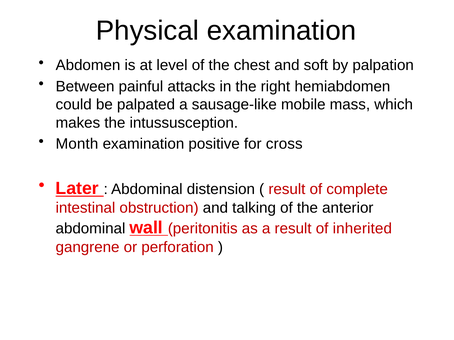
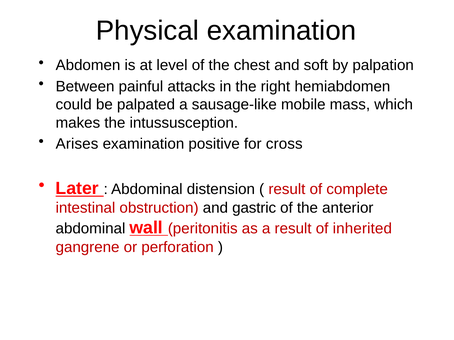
Month: Month -> Arises
talking: talking -> gastric
